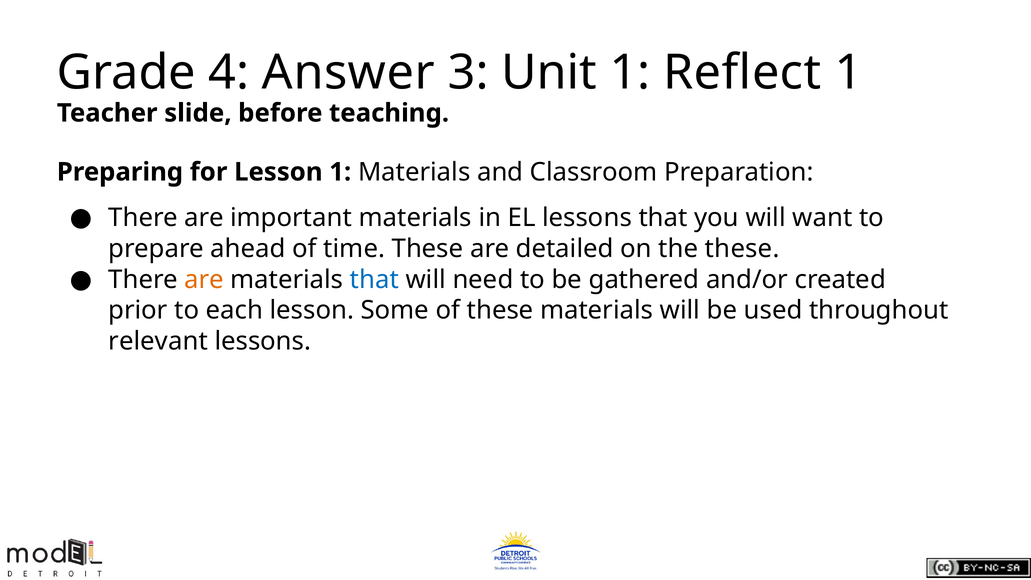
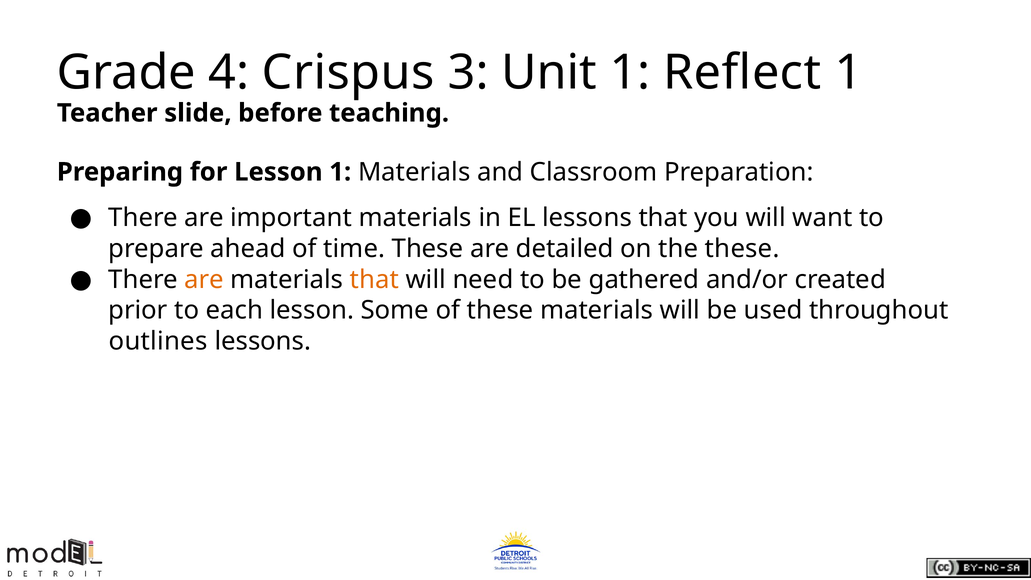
Answer: Answer -> Crispus
that at (374, 280) colour: blue -> orange
relevant: relevant -> outlines
